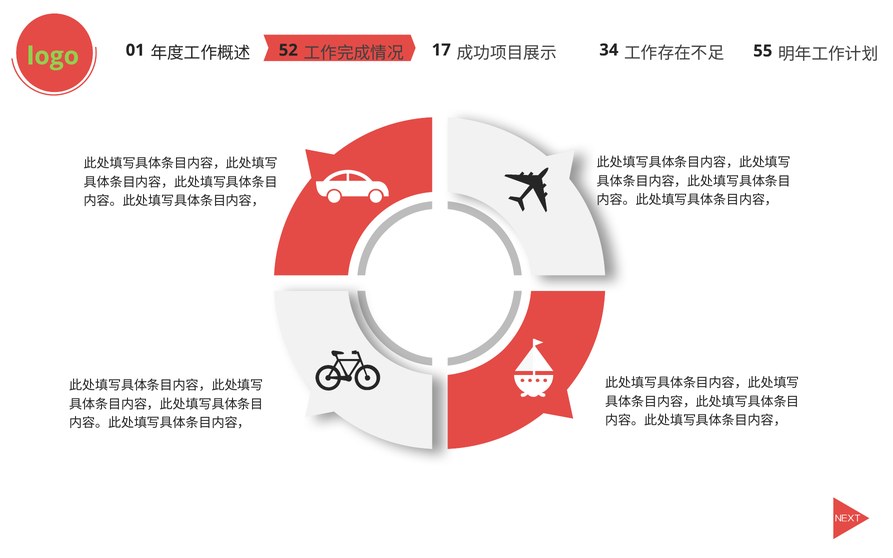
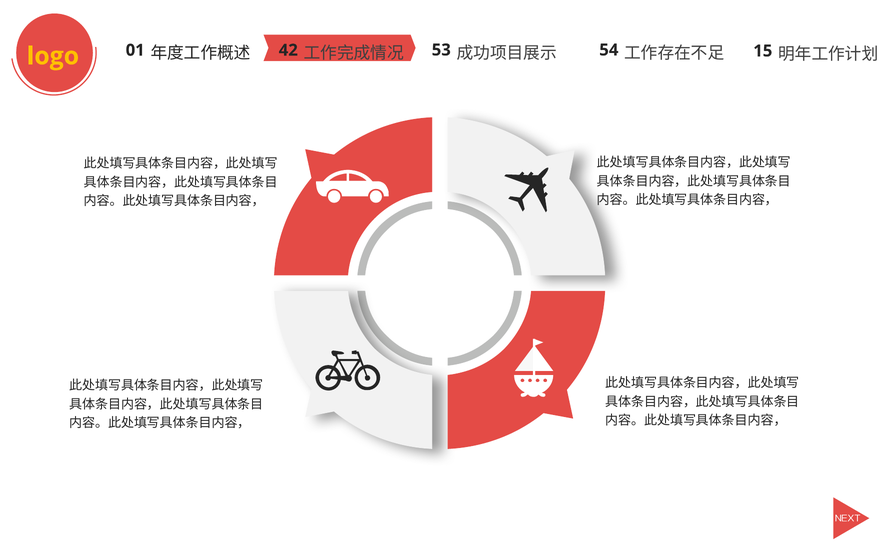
logo colour: light green -> yellow
52: 52 -> 42
17: 17 -> 53
34: 34 -> 54
55: 55 -> 15
